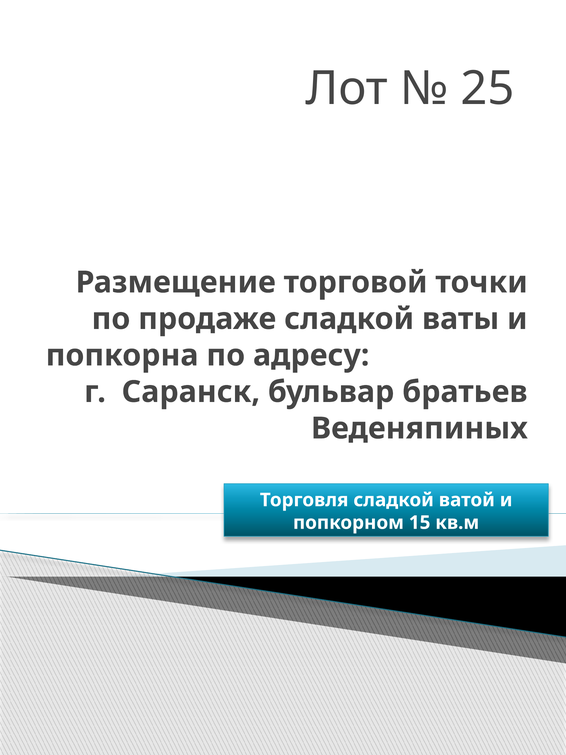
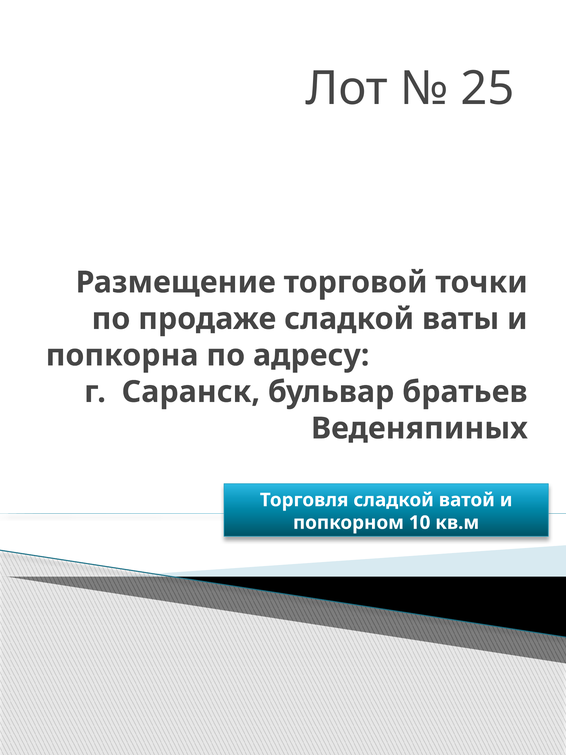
15: 15 -> 10
